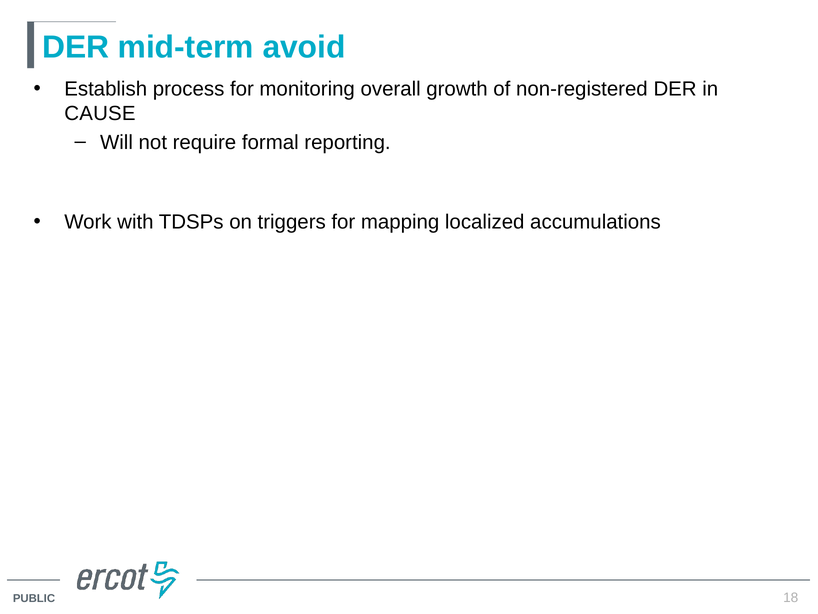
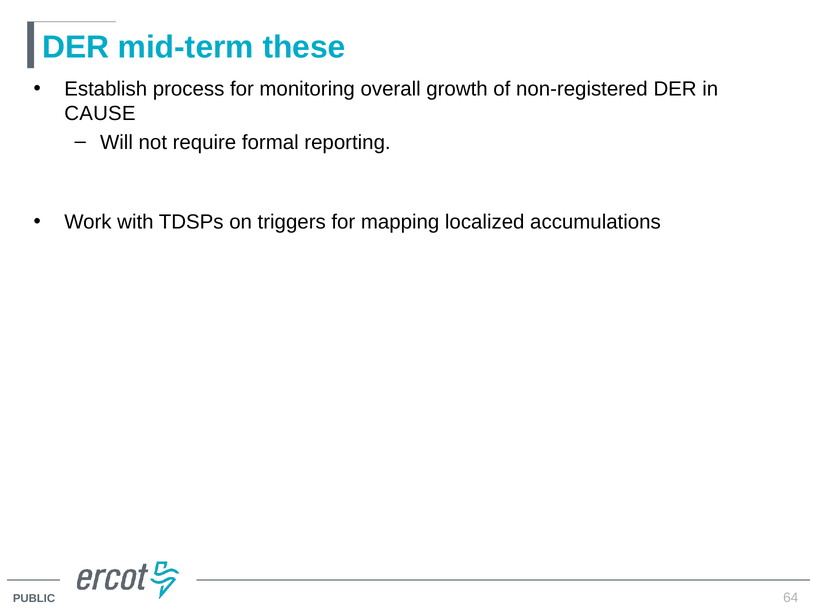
avoid: avoid -> these
18: 18 -> 64
